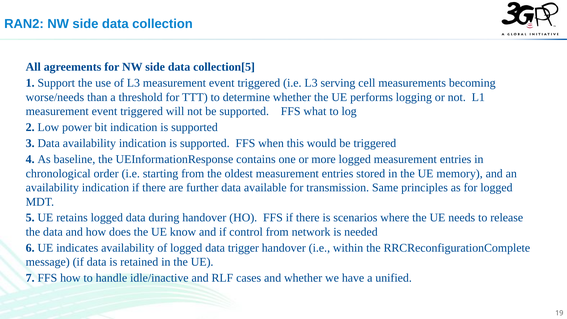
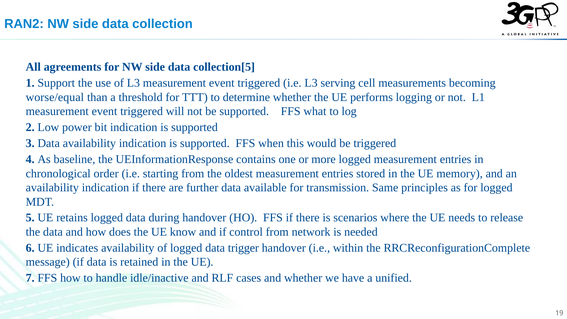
worse/needs: worse/needs -> worse/equal
